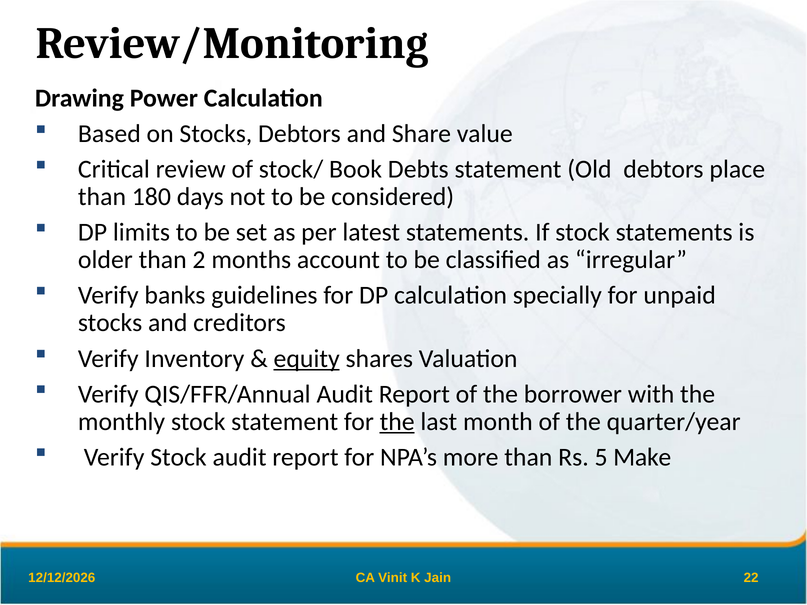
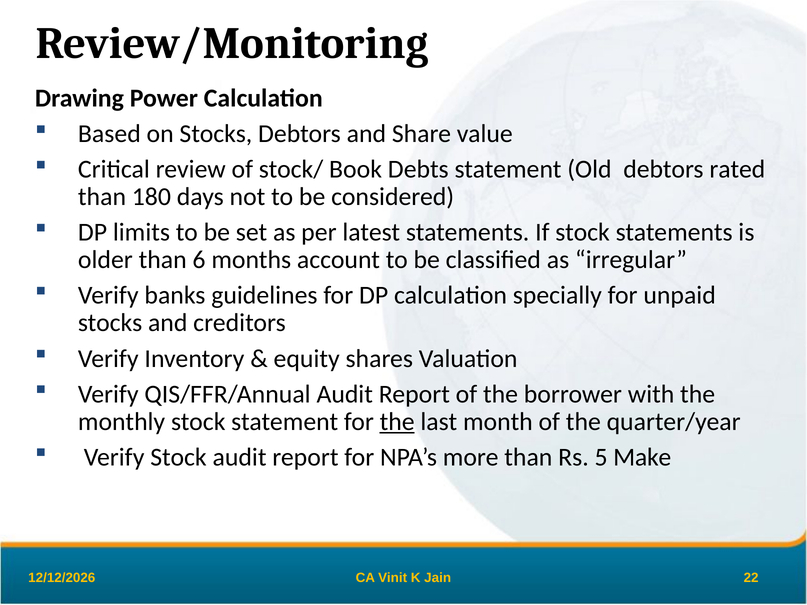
place: place -> rated
2: 2 -> 6
equity underline: present -> none
